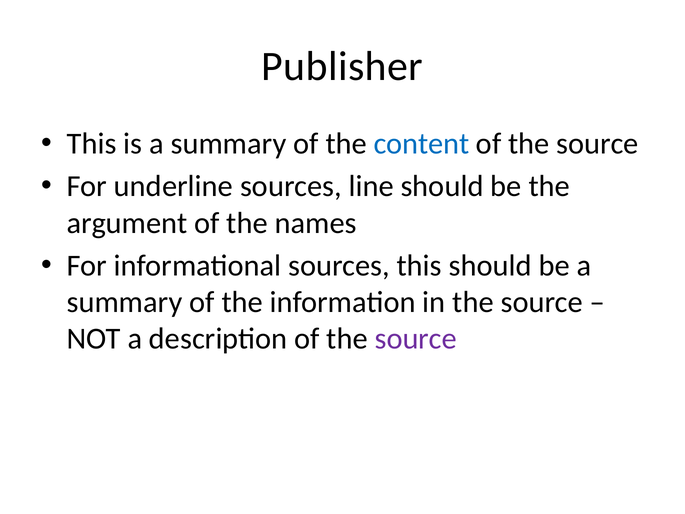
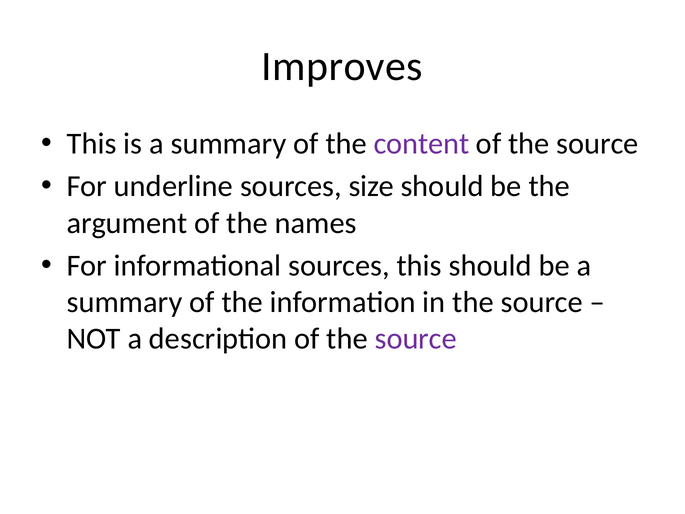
Publisher: Publisher -> Improves
content colour: blue -> purple
line: line -> size
